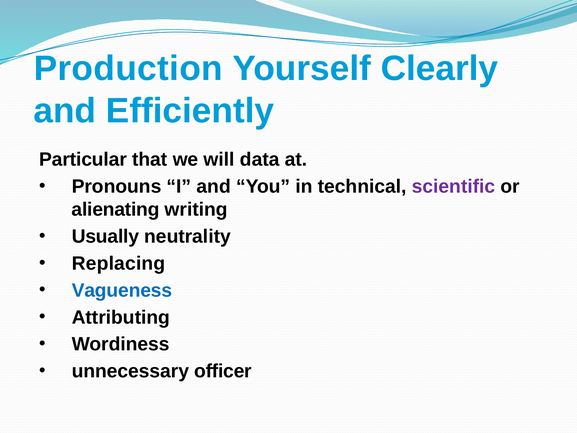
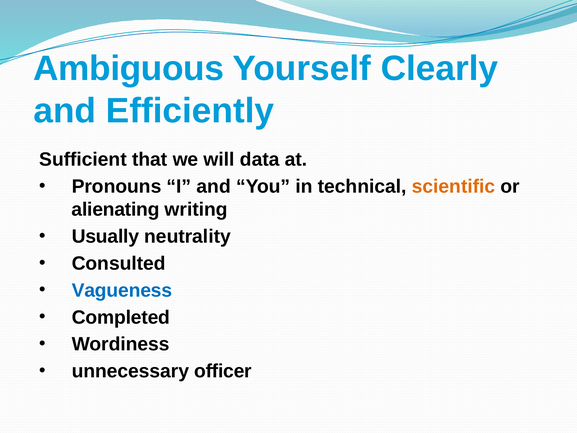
Production: Production -> Ambiguous
Particular: Particular -> Sufficient
scientific colour: purple -> orange
Replacing: Replacing -> Consulted
Attributing: Attributing -> Completed
